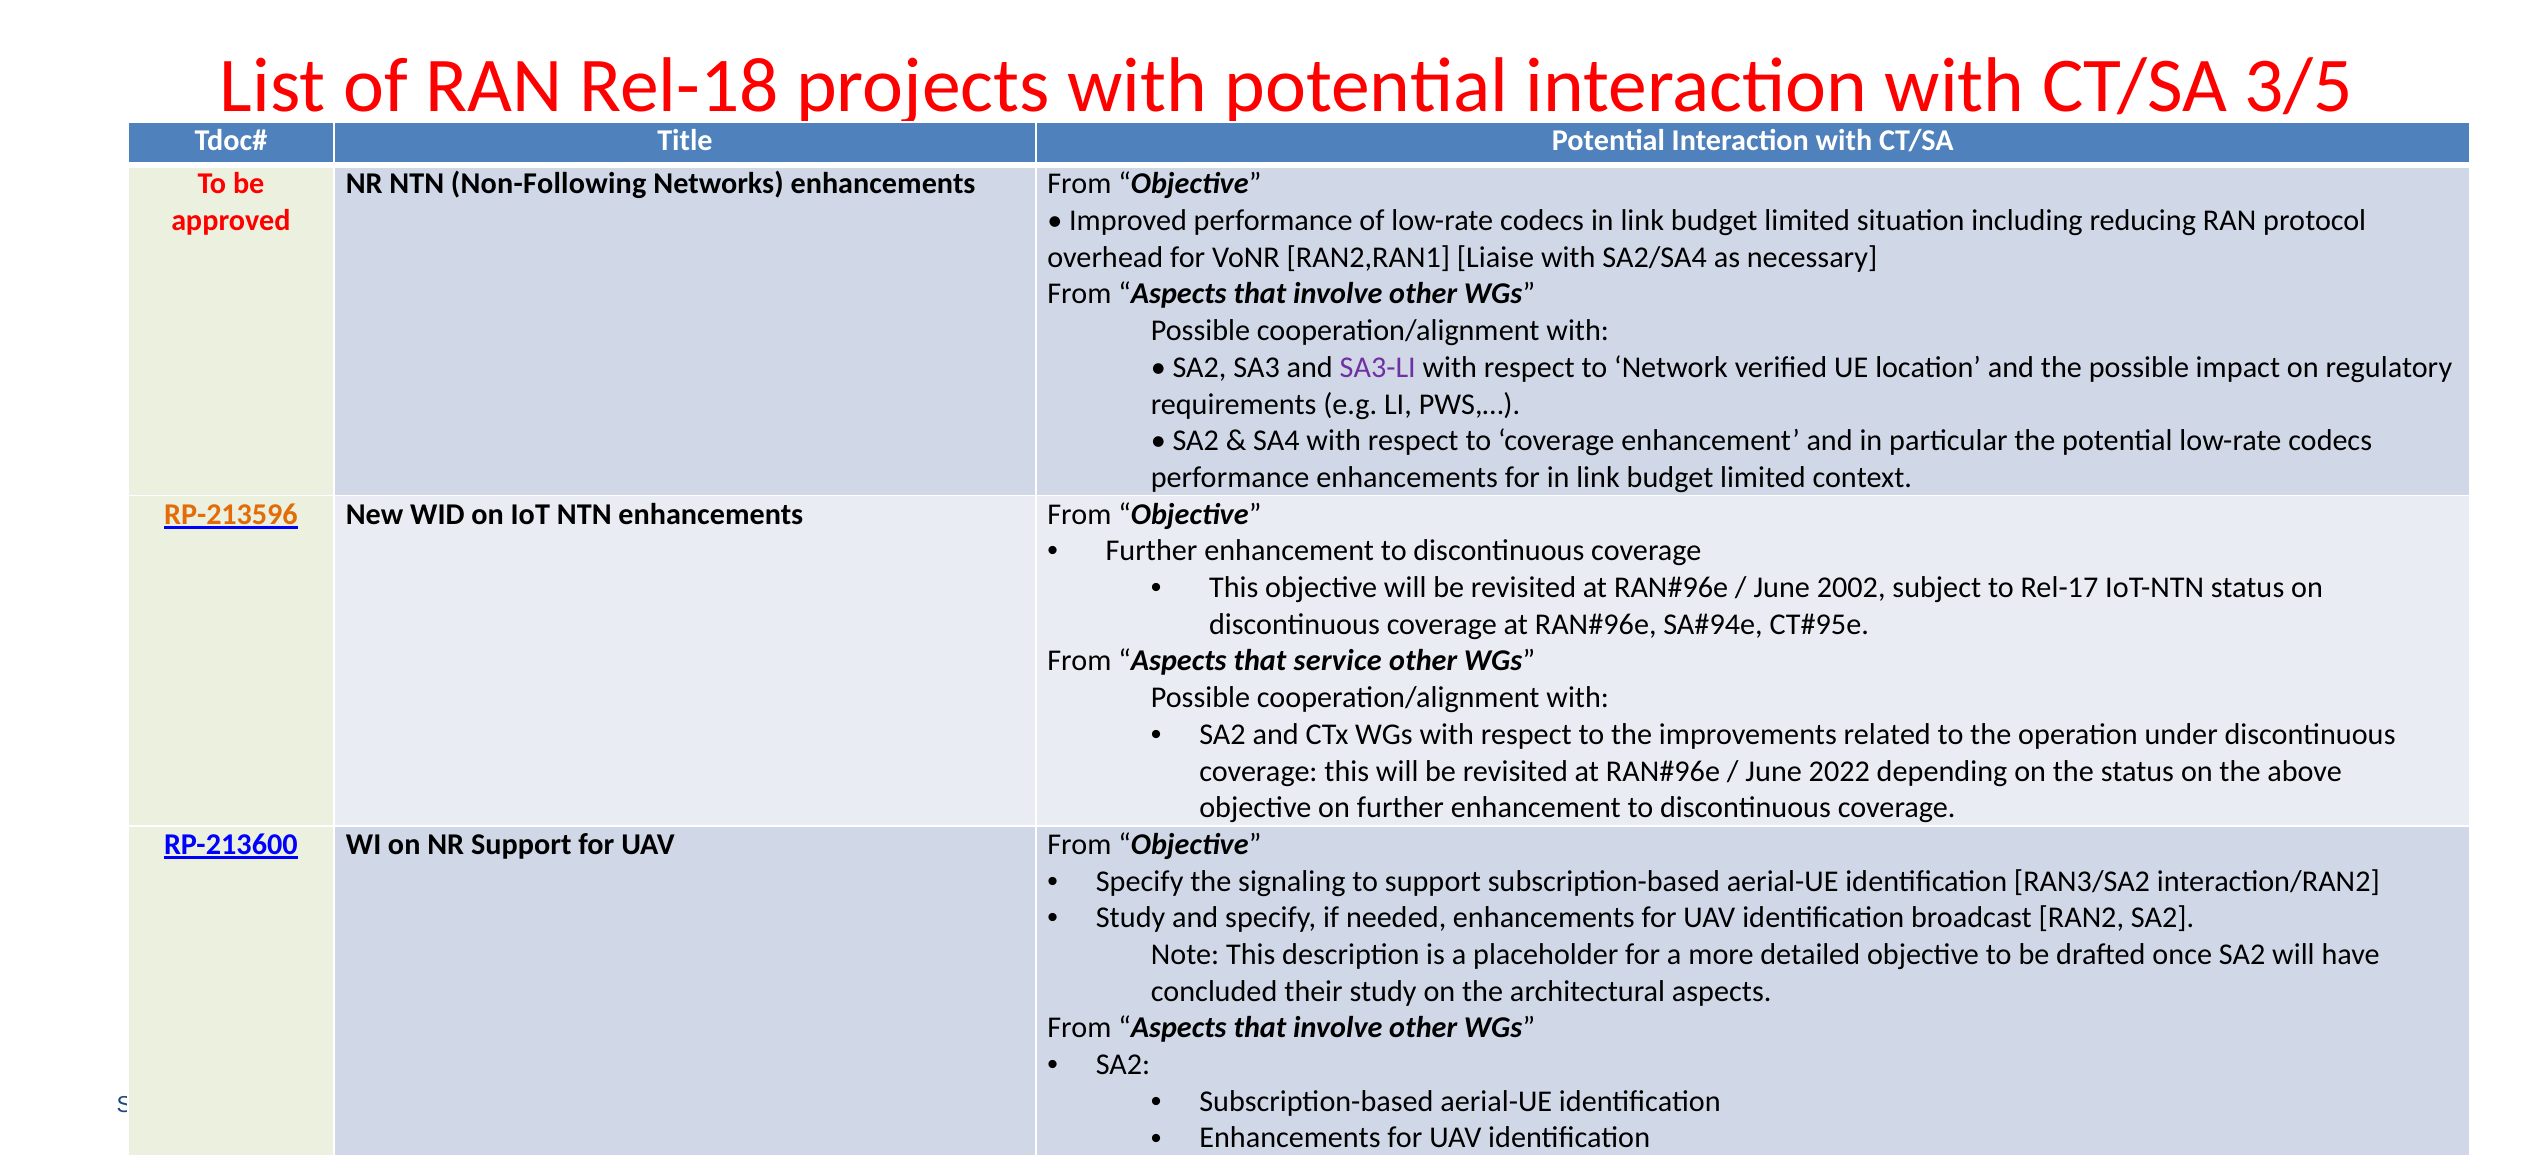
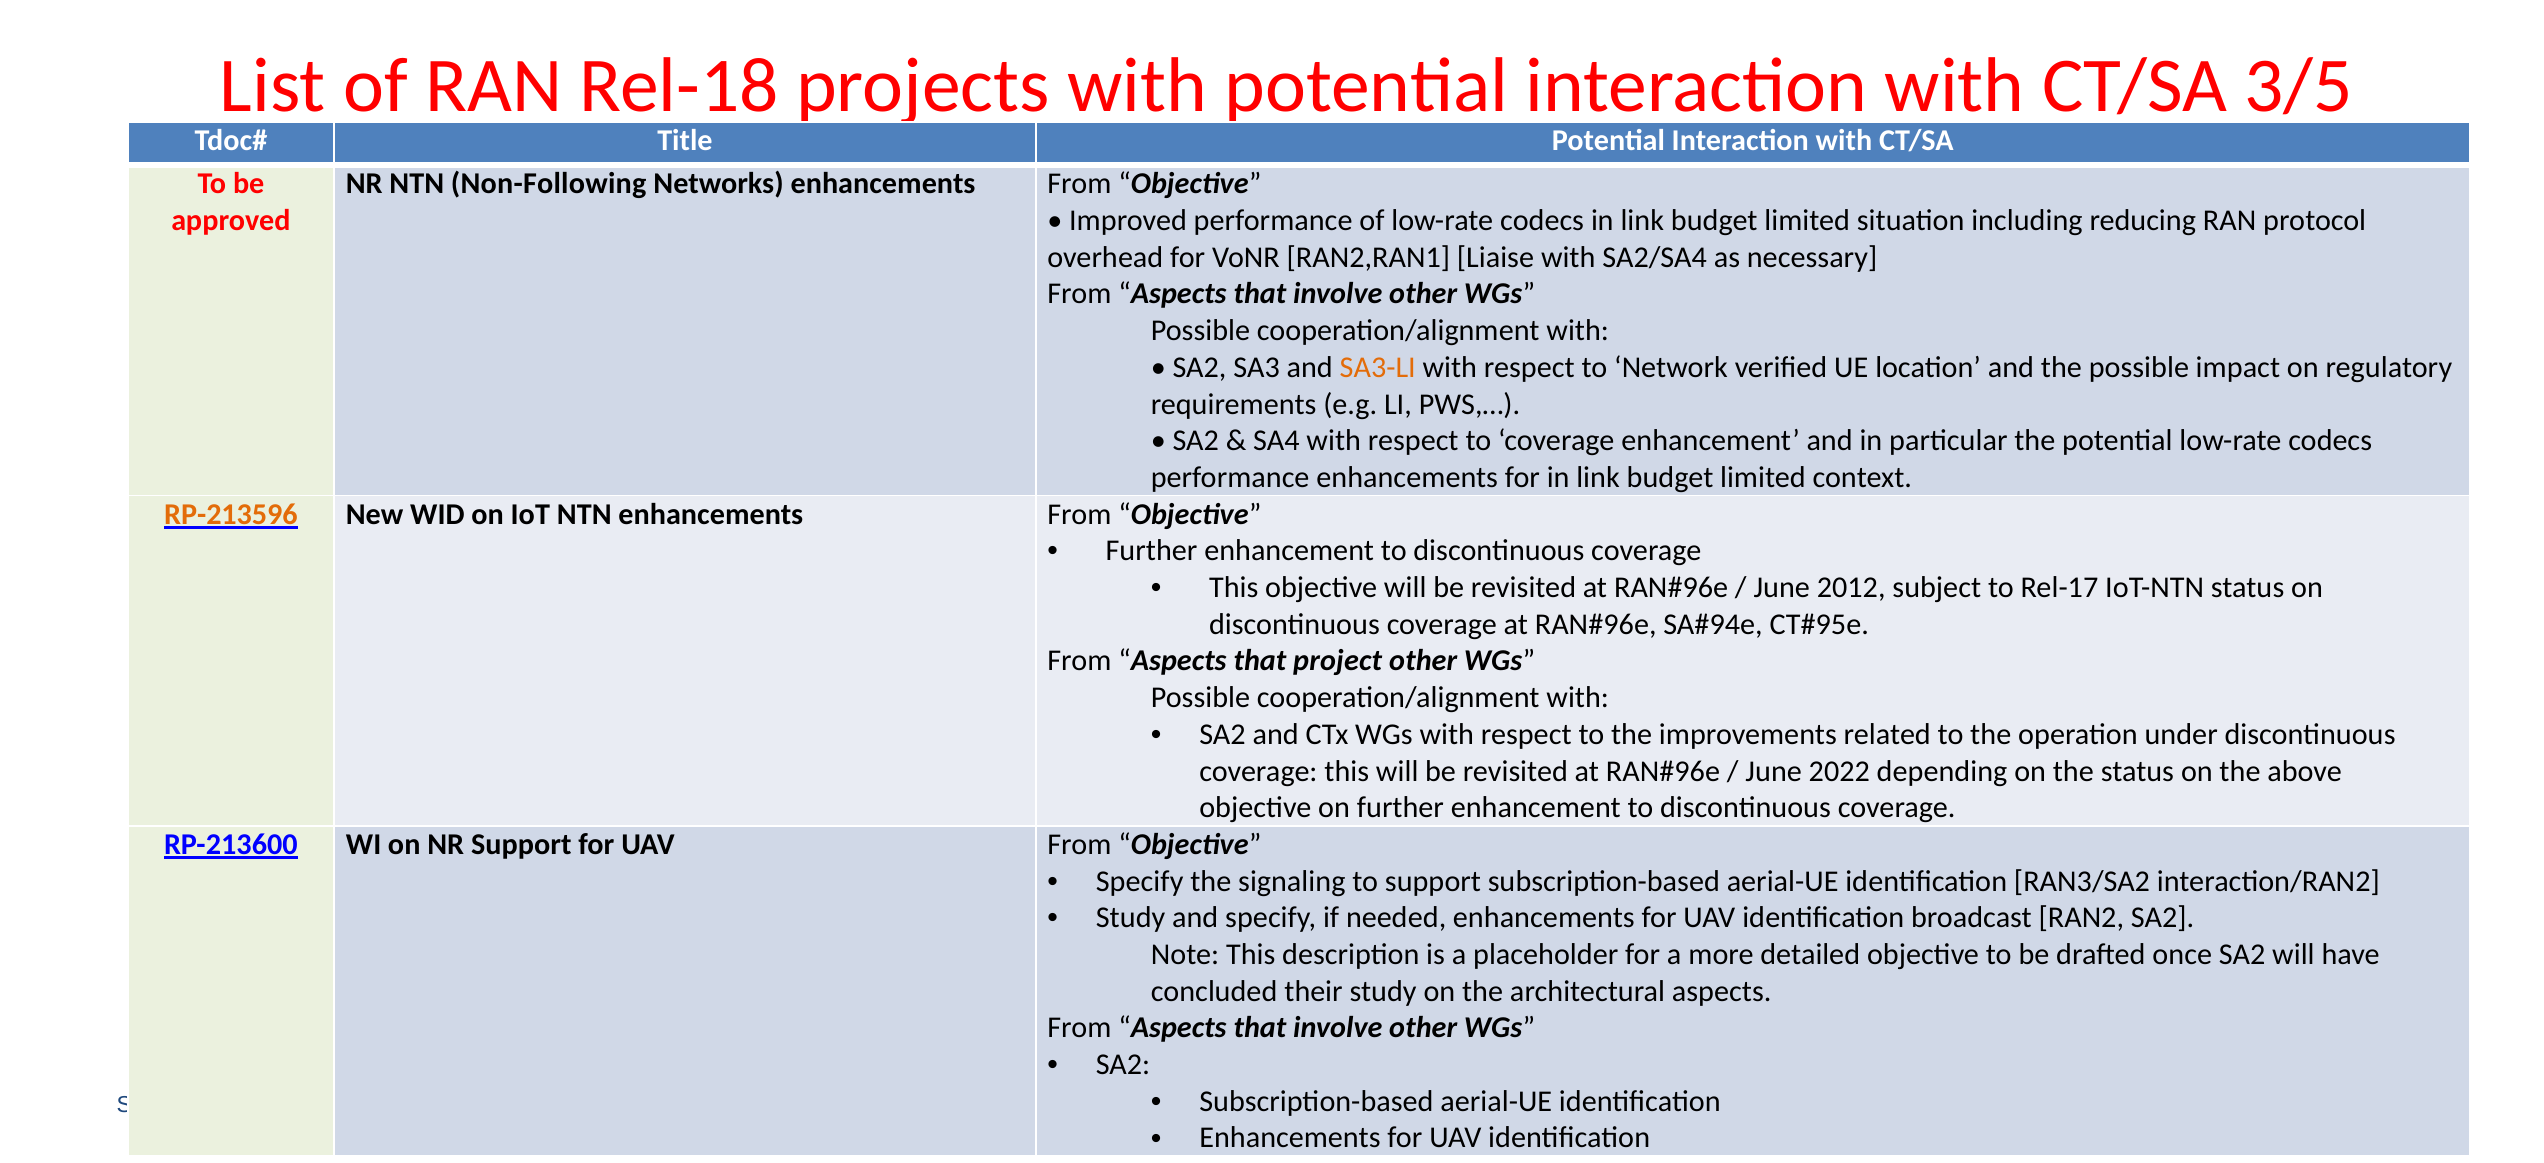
SA3-LI colour: purple -> orange
June 2002: 2002 -> 2012
service: service -> project
